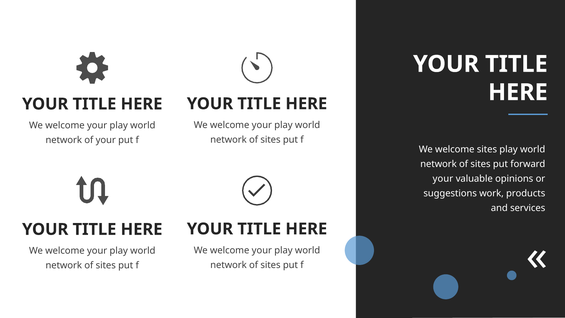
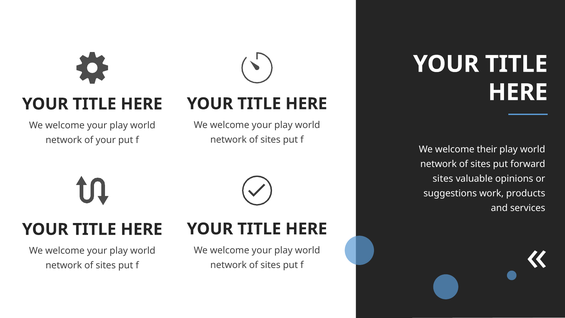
welcome sites: sites -> their
your at (443, 179): your -> sites
